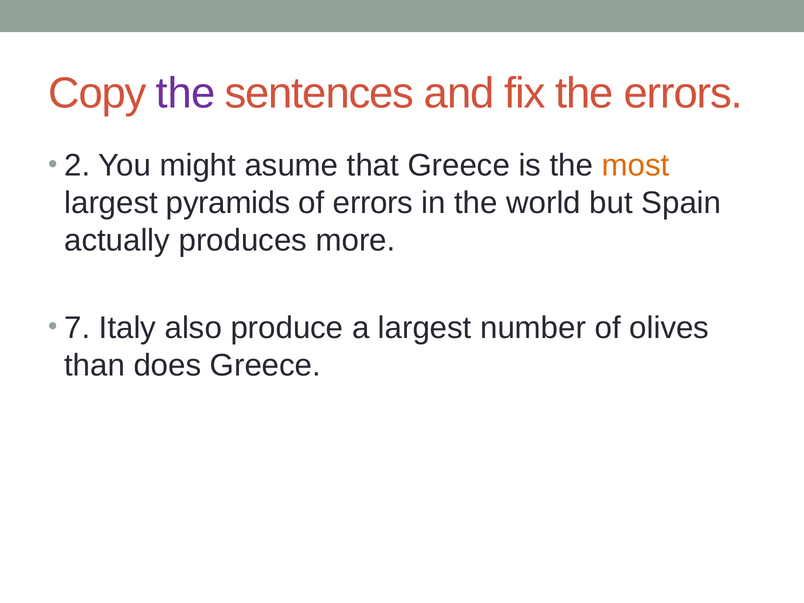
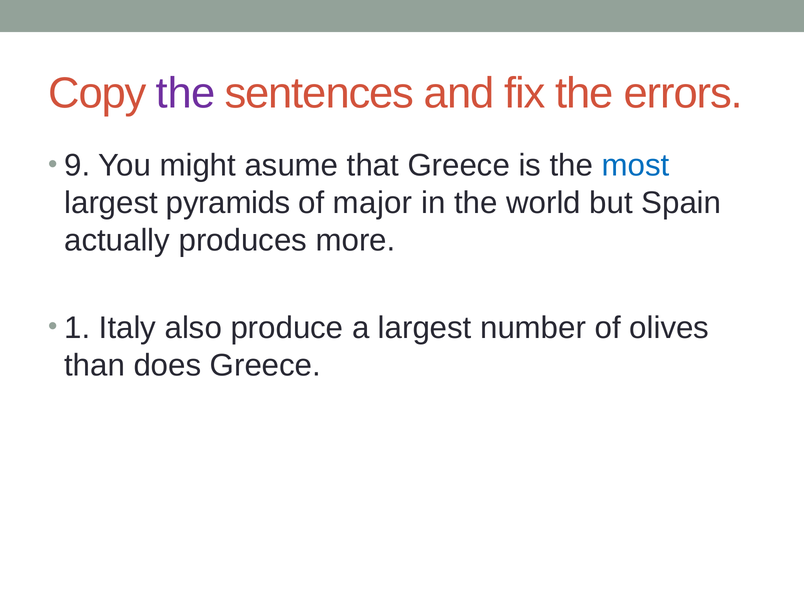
2: 2 -> 9
most colour: orange -> blue
of errors: errors -> major
7: 7 -> 1
